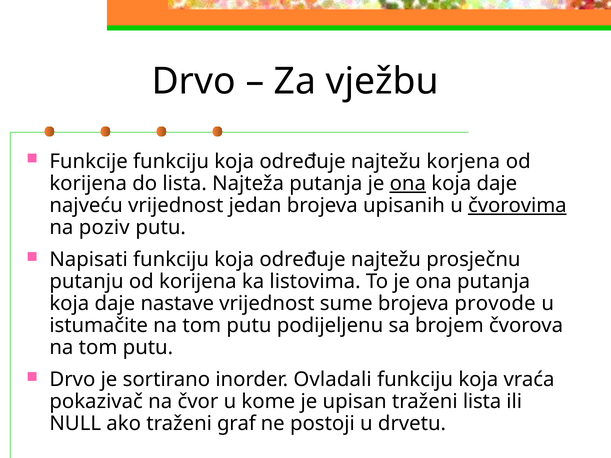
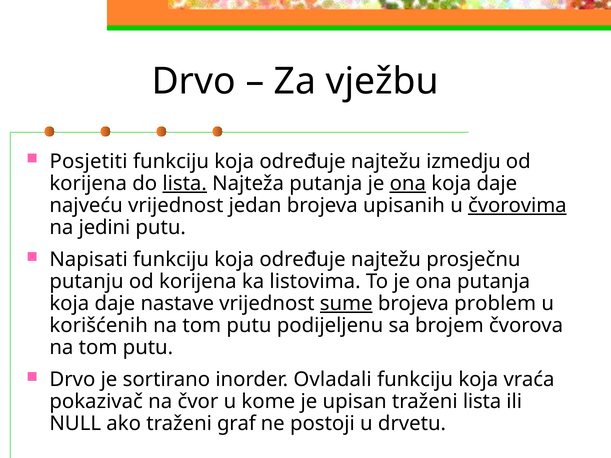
Funkcije: Funkcije -> Posjetiti
korjena: korjena -> izmedju
lista at (185, 184) underline: none -> present
poziv: poziv -> jedini
sume underline: none -> present
provode: provode -> problem
istumačite: istumačite -> korišćenih
